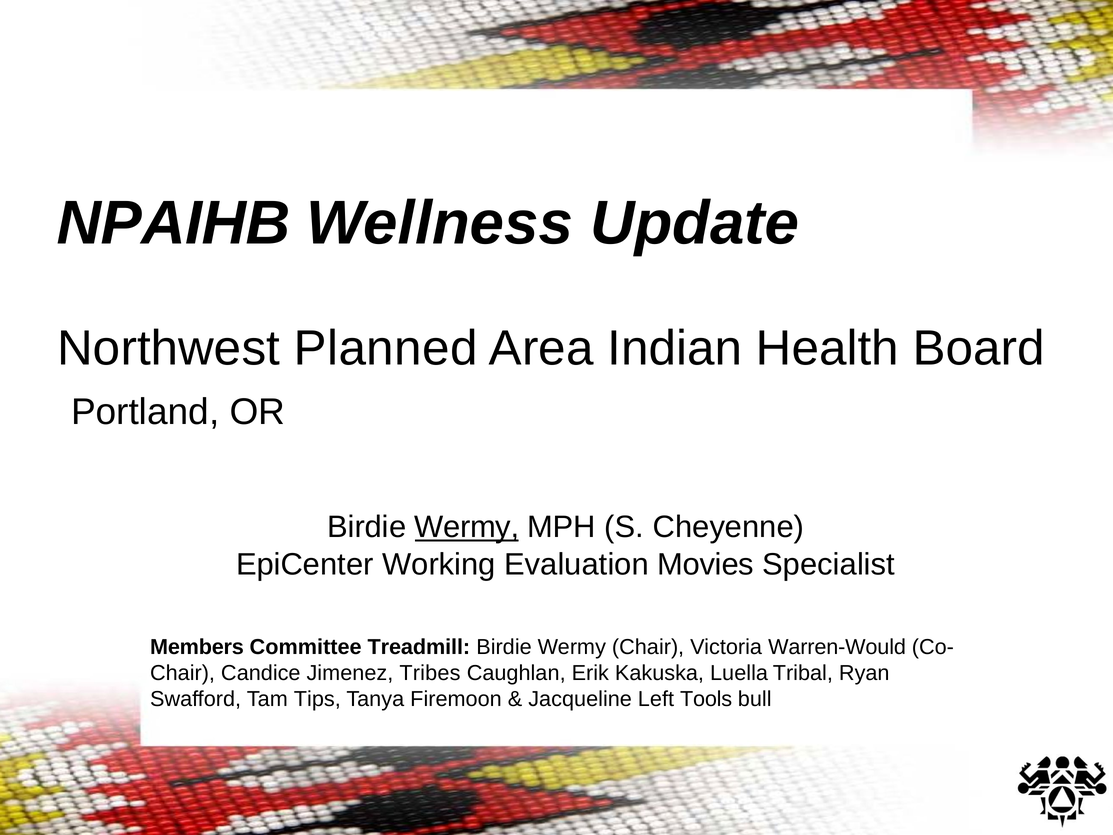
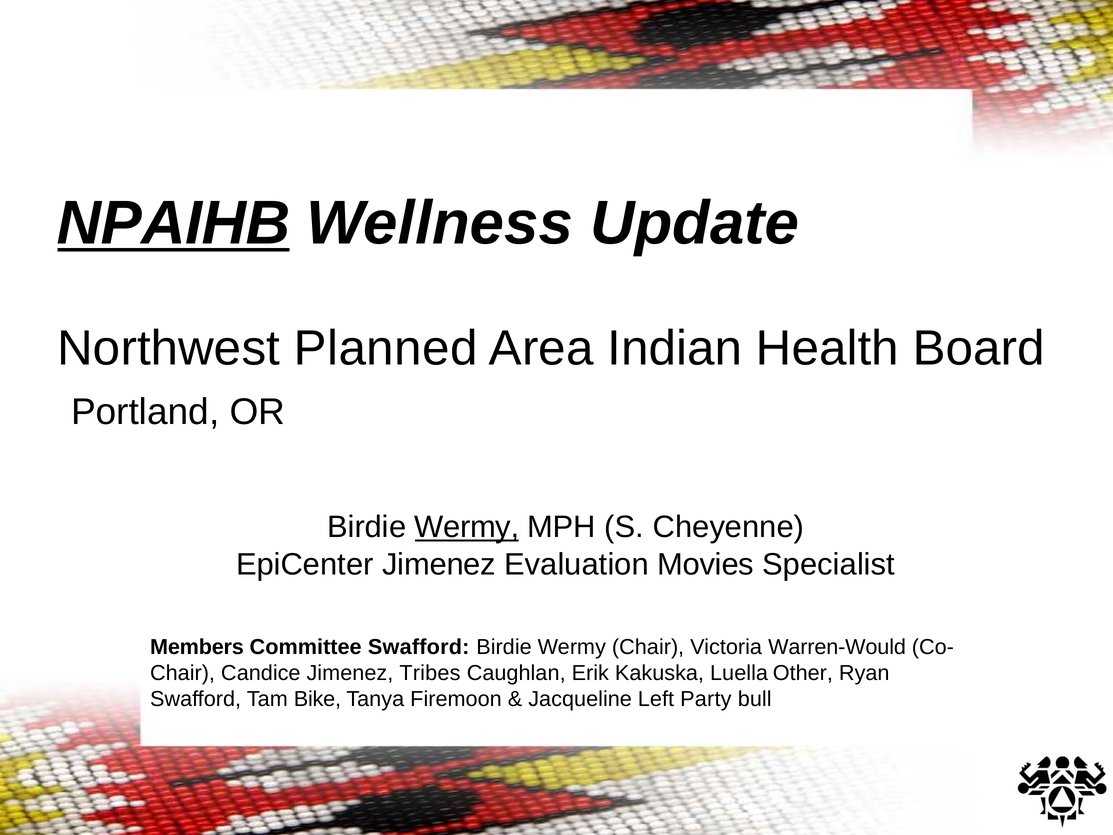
NPAIHB underline: none -> present
EpiCenter Working: Working -> Jimenez
Committee Treadmill: Treadmill -> Swafford
Tribal: Tribal -> Other
Tips: Tips -> Bike
Tools: Tools -> Party
